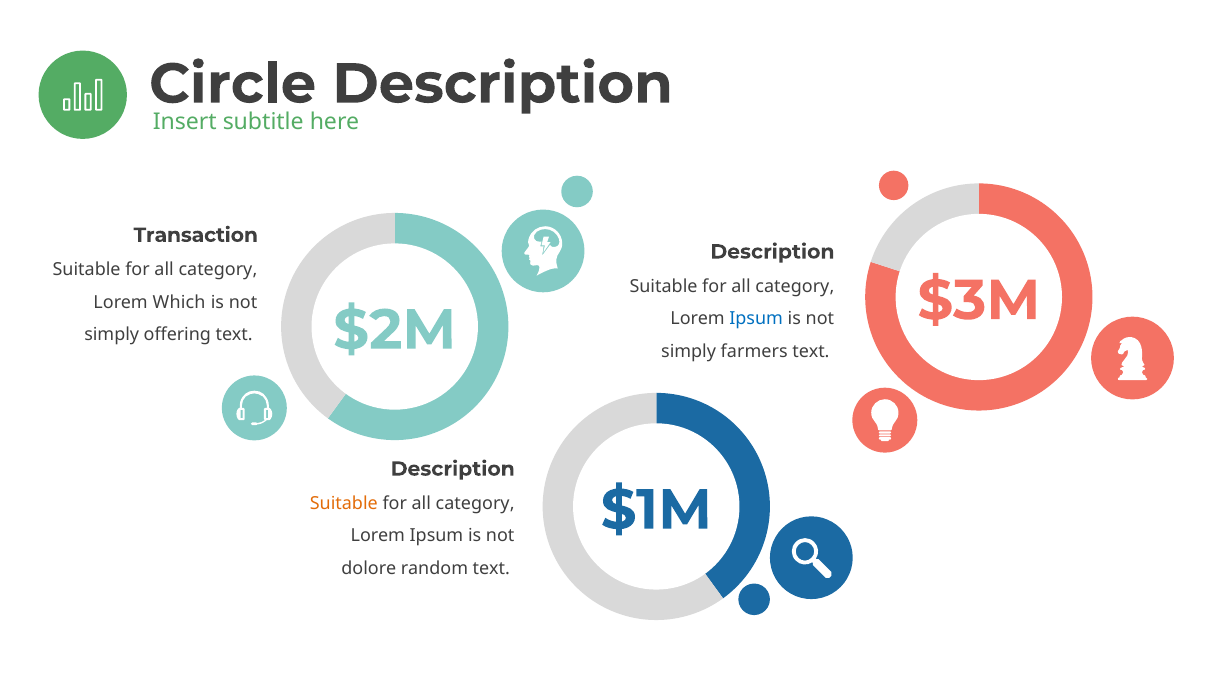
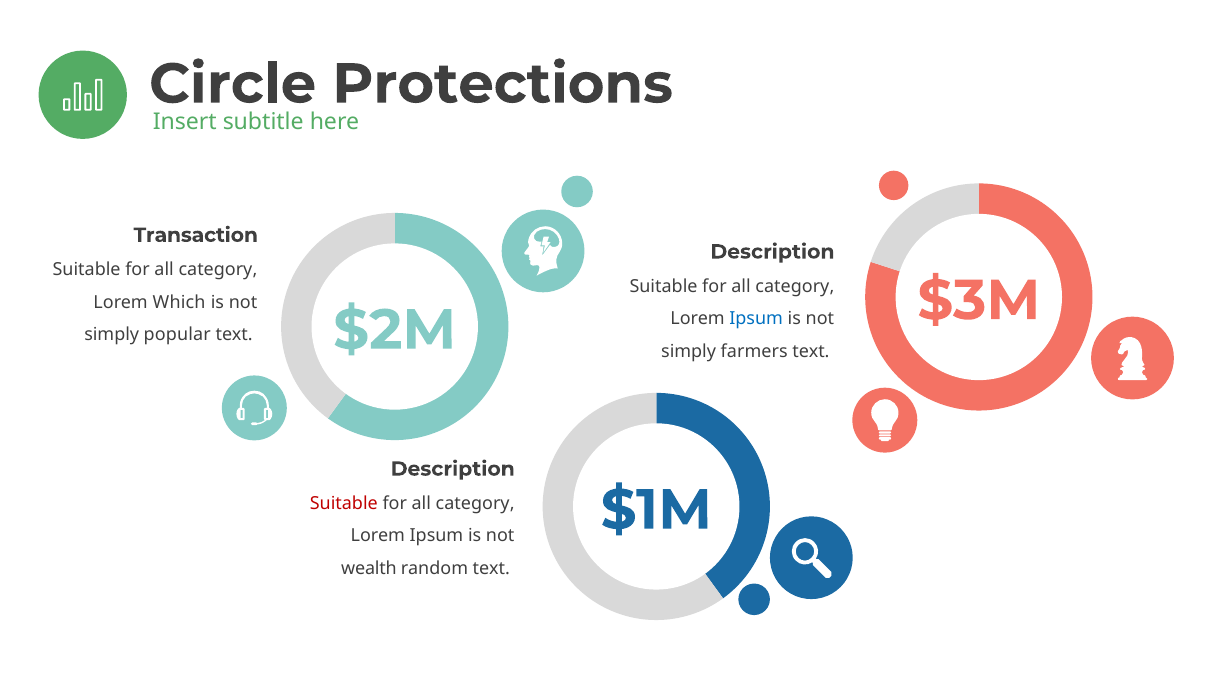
Description at (503, 84): Description -> Protections
offering: offering -> popular
Suitable at (344, 504) colour: orange -> red
dolore: dolore -> wealth
